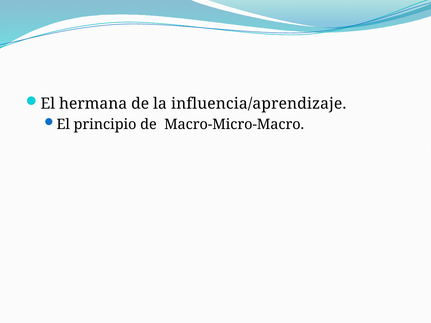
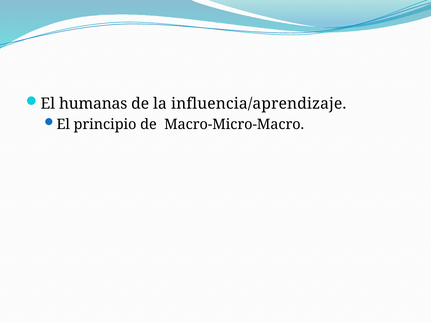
hermana: hermana -> humanas
